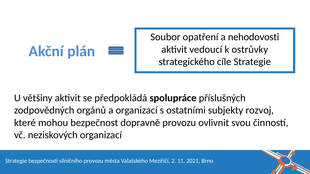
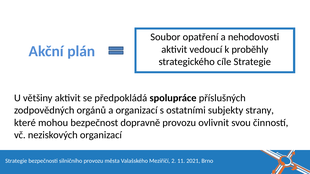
ostrůvky: ostrůvky -> proběhly
rozvoj: rozvoj -> strany
